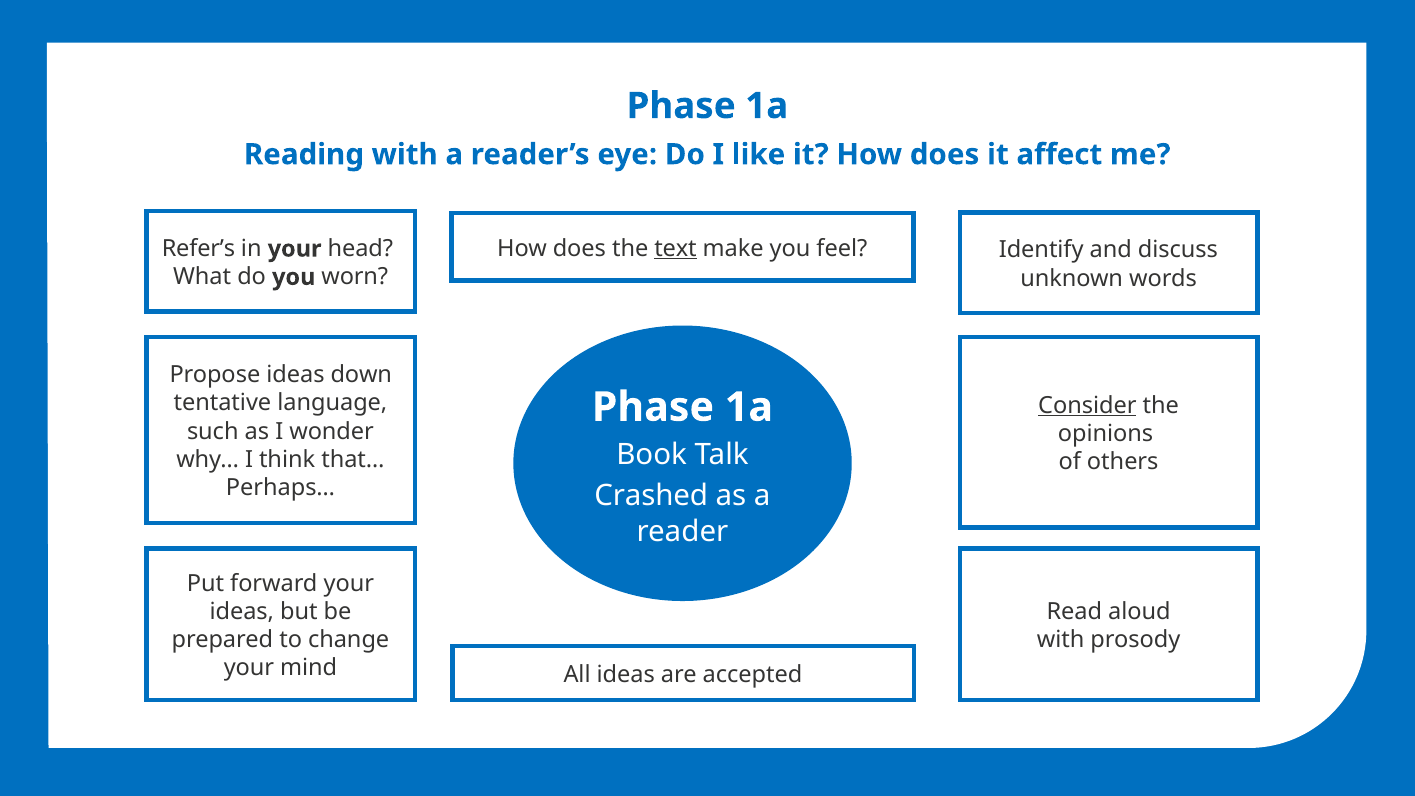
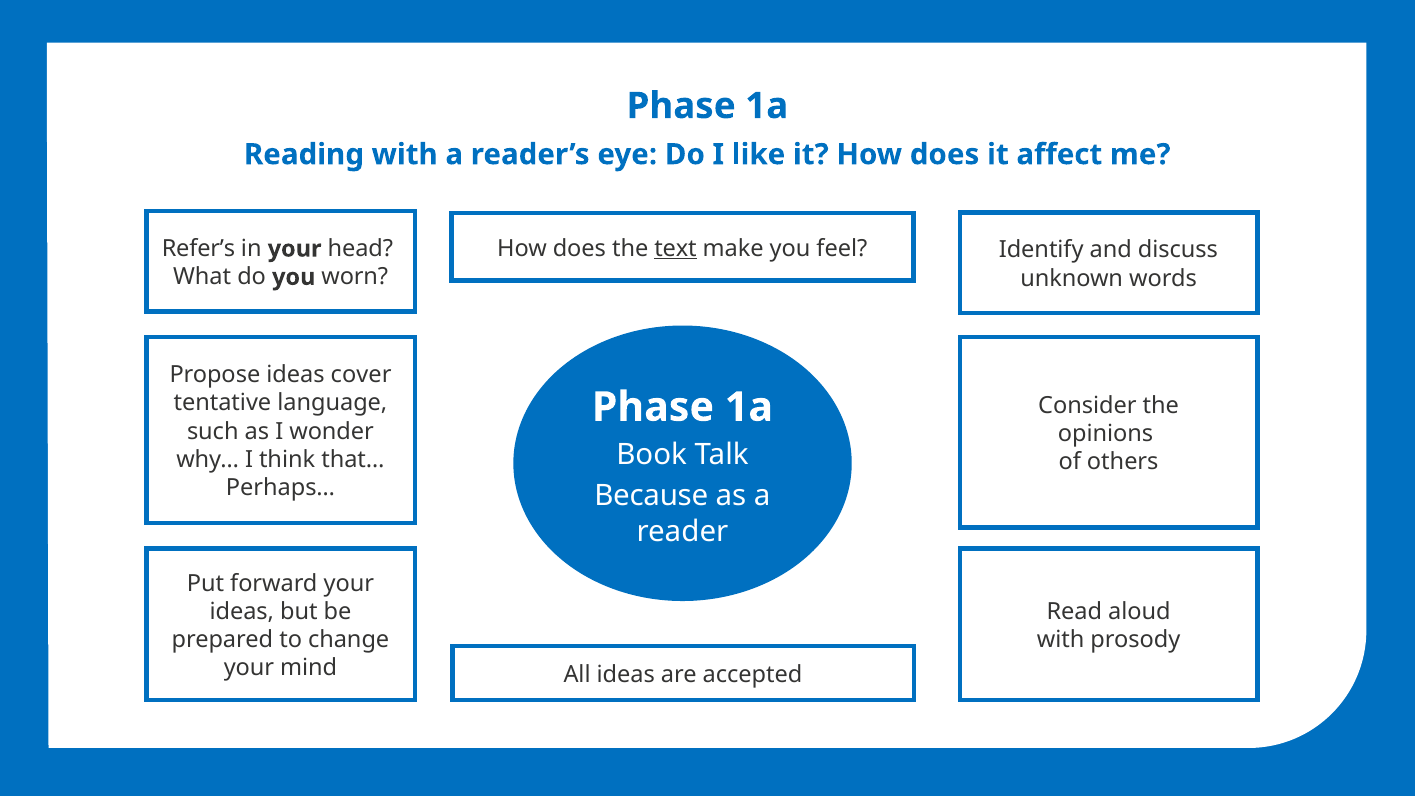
down: down -> cover
Consider underline: present -> none
Crashed: Crashed -> Because
